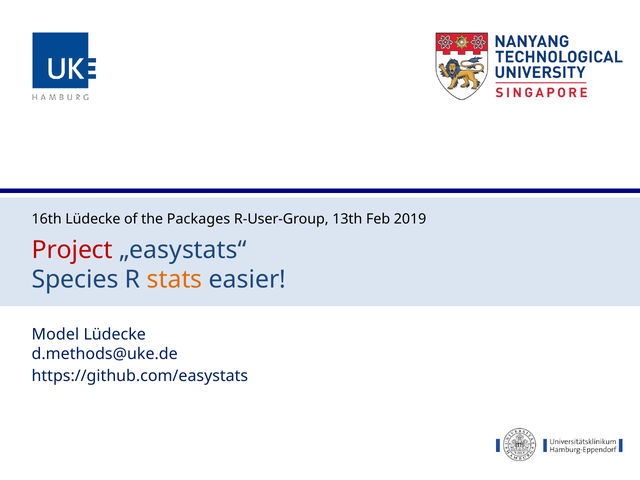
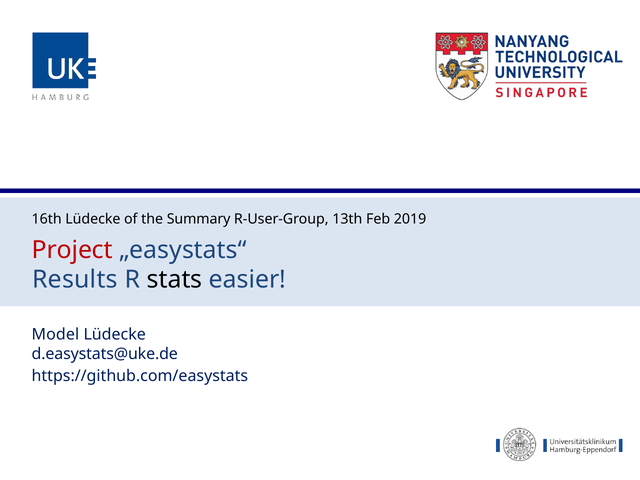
Packages: Packages -> Summary
Species: Species -> Results
stats colour: orange -> black
d.methods@uke.de: d.methods@uke.de -> d.easystats@uke.de
